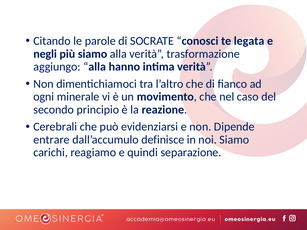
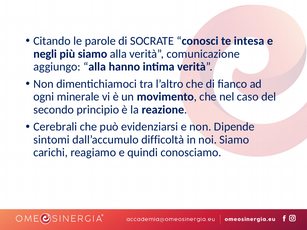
legata: legata -> intesa
trasformazione: trasformazione -> comunicazione
entrare: entrare -> sintomi
definisce: definisce -> difficoltà
separazione: separazione -> conosciamo
